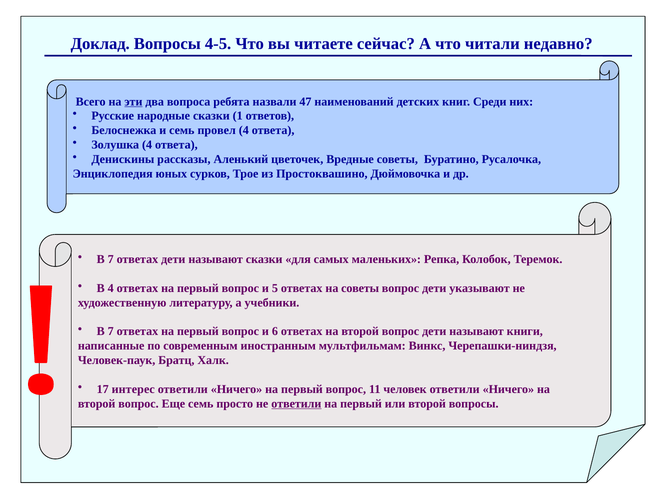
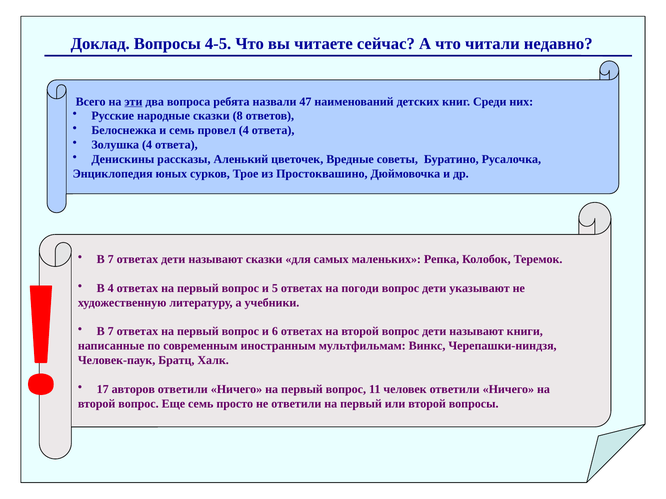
1: 1 -> 8
на советы: советы -> погоди
интерес: интерес -> авторов
ответили at (296, 404) underline: present -> none
